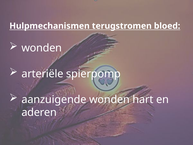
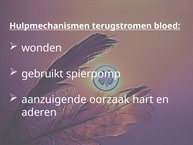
arteriële: arteriële -> gebruikt
aanzuigende wonden: wonden -> oorzaak
